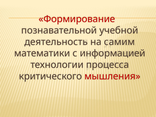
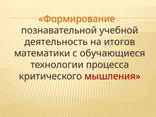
Формирование colour: red -> orange
самим: самим -> итогов
информацией: информацией -> обучающиеся
